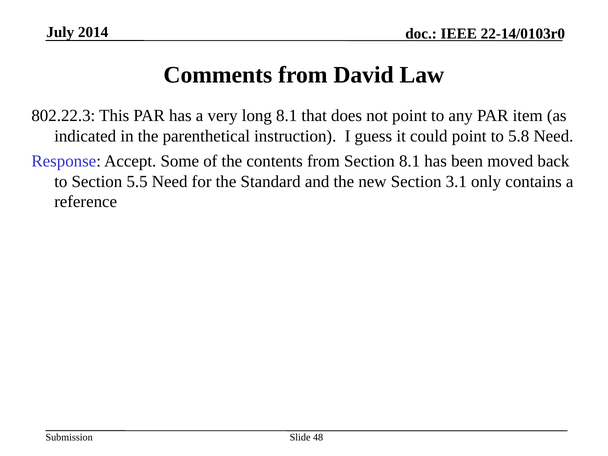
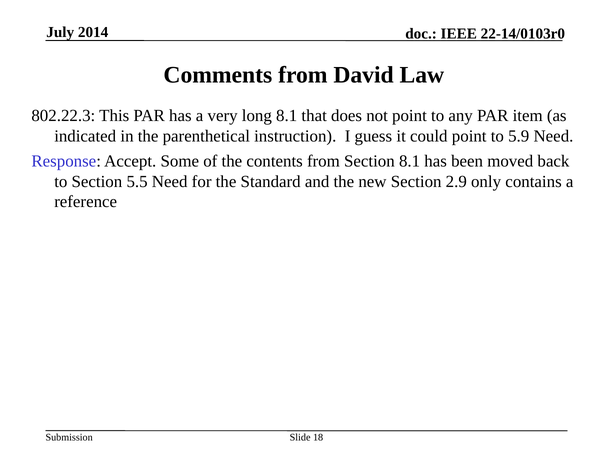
5.8: 5.8 -> 5.9
3.1: 3.1 -> 2.9
48: 48 -> 18
